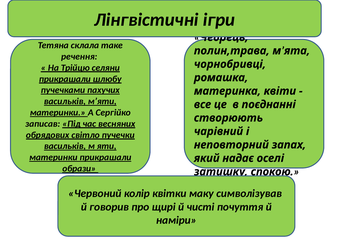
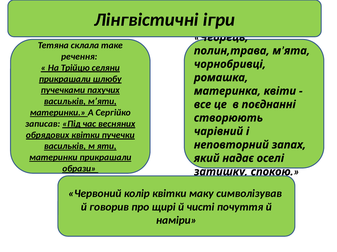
обрядових світло: світло -> квітки
